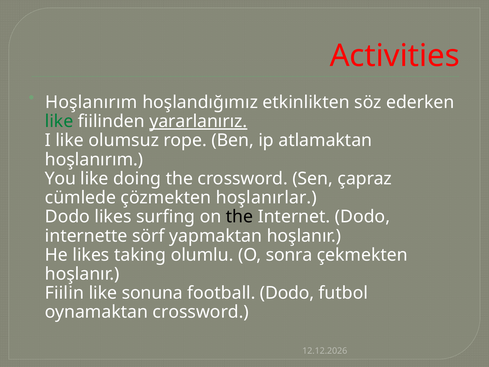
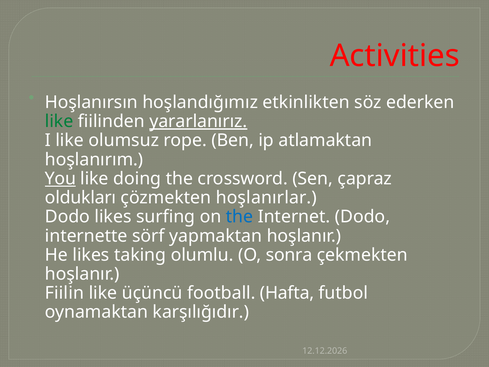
Hoşlanırım at (91, 102): Hoşlanırım -> Hoşlanırsın
You underline: none -> present
cümlede: cümlede -> oldukları
the at (240, 217) colour: black -> blue
sonuna: sonuna -> üçüncü
football Dodo: Dodo -> Hafta
oynamaktan crossword: crossword -> karşılığıdır
